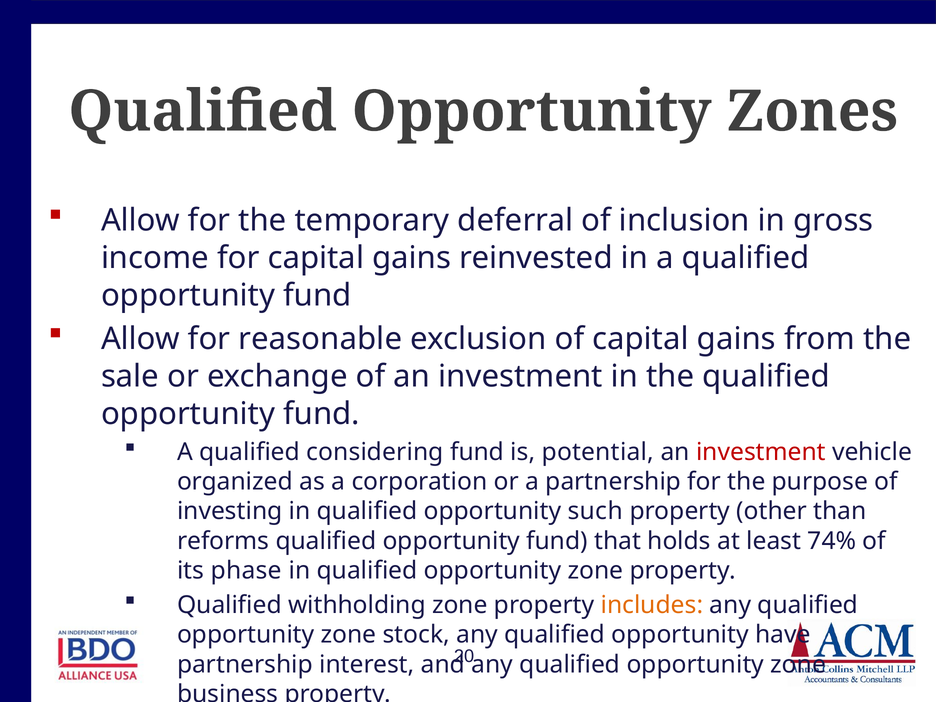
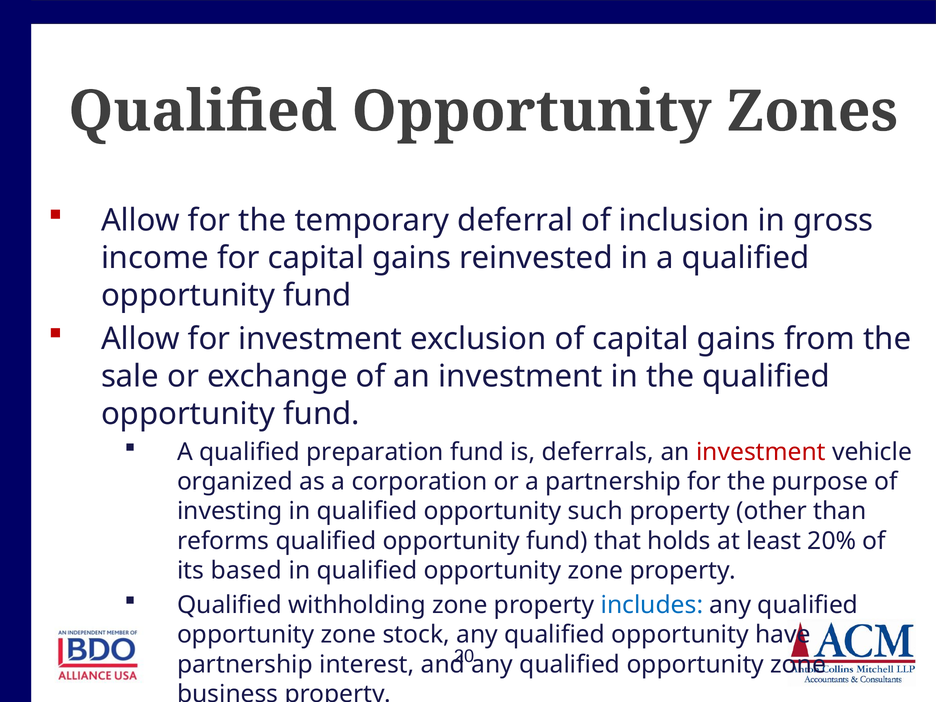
for reasonable: reasonable -> investment
considering: considering -> preparation
potential: potential -> deferrals
74%: 74% -> 20%
phase: phase -> based
includes colour: orange -> blue
